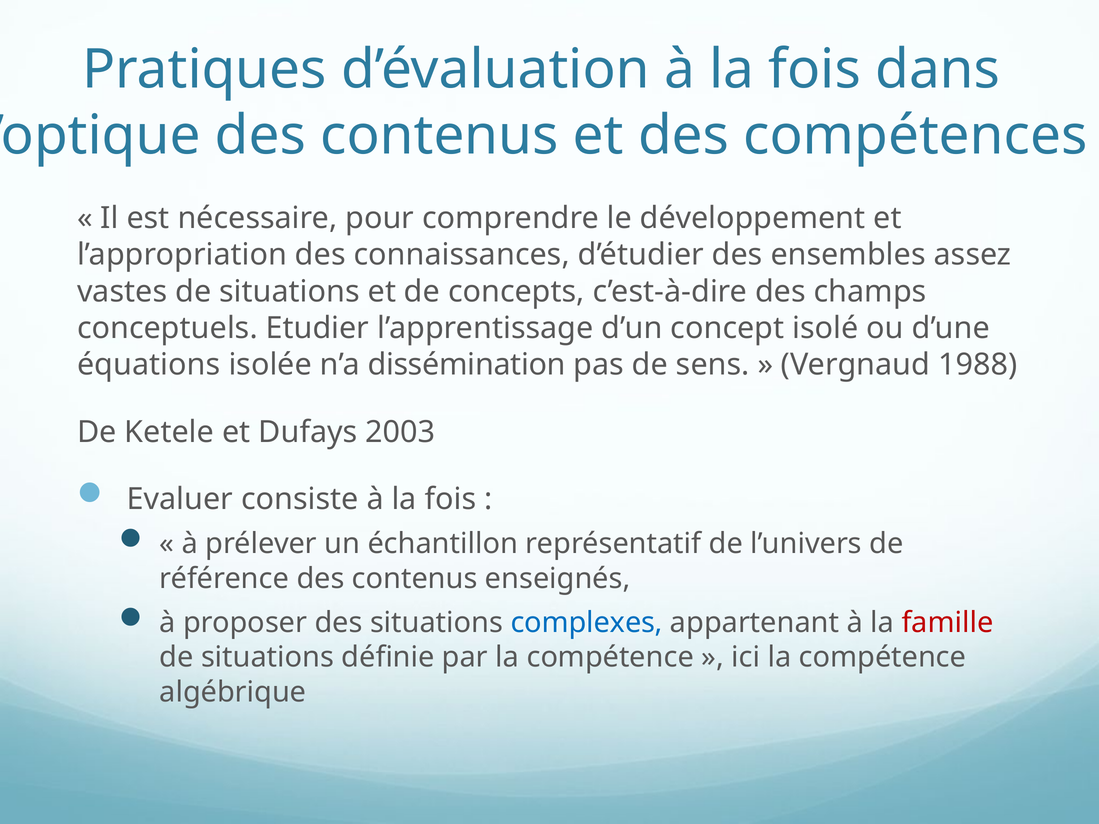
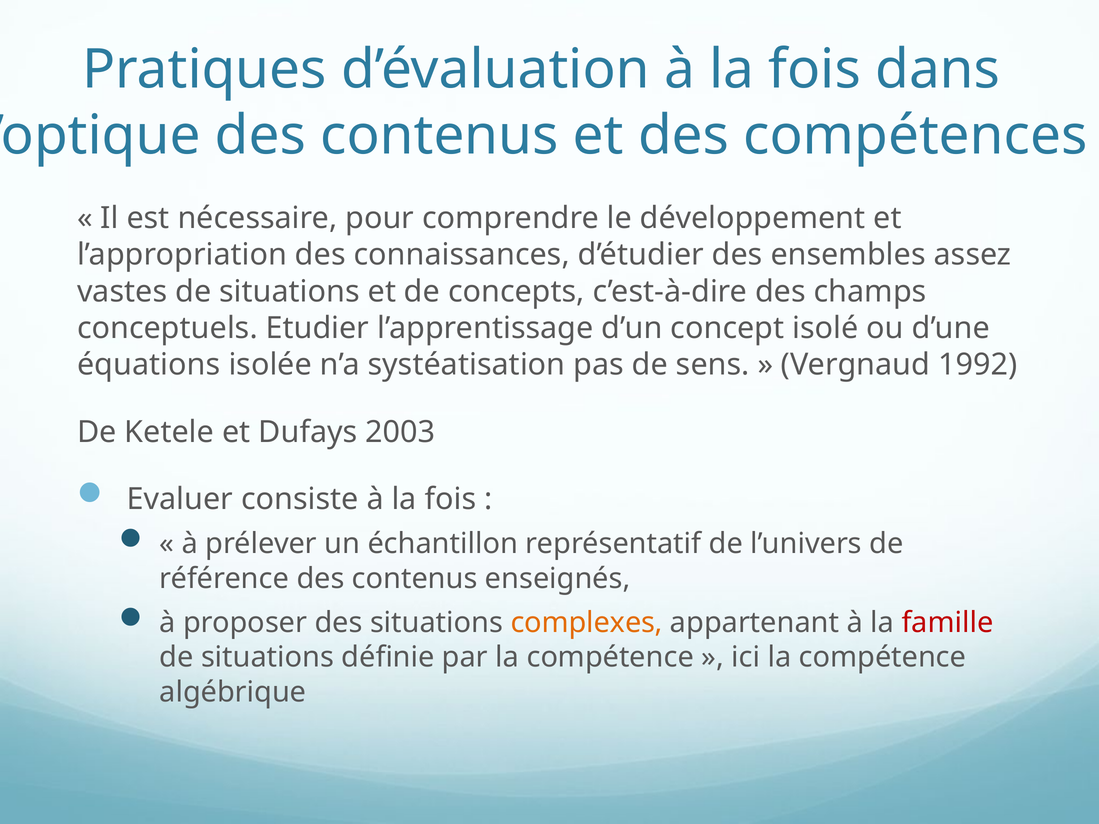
dissémination: dissémination -> systéatisation
1988: 1988 -> 1992
complexes colour: blue -> orange
